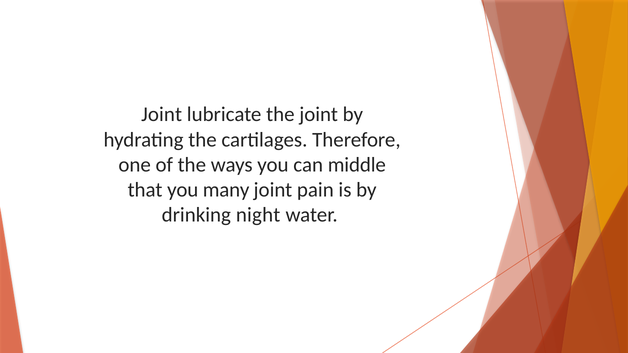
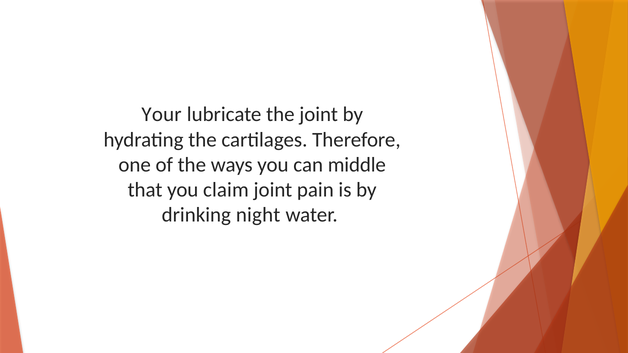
Joint at (162, 115): Joint -> Your
many: many -> claim
